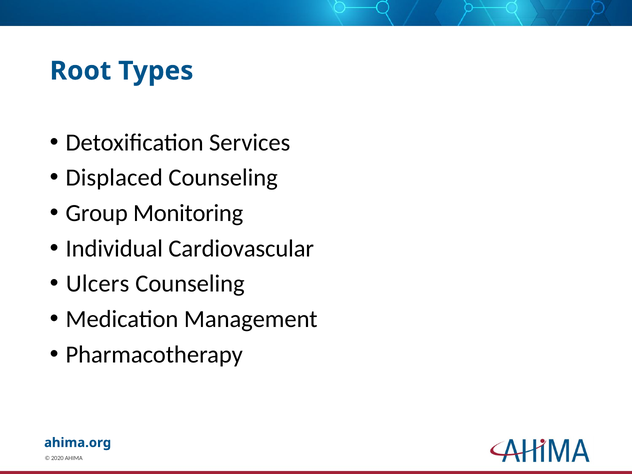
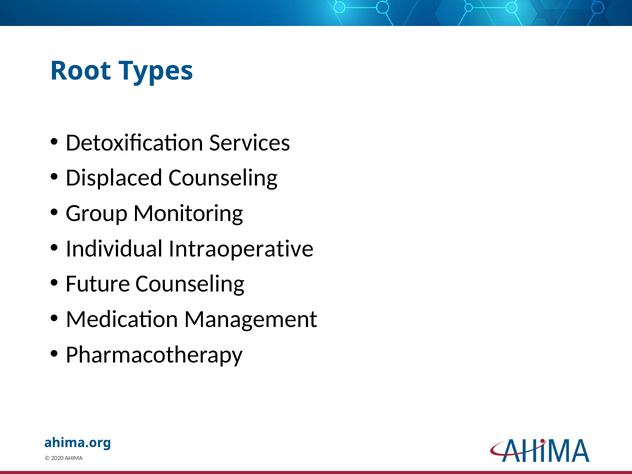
Cardiovascular: Cardiovascular -> Intraoperative
Ulcers: Ulcers -> Future
